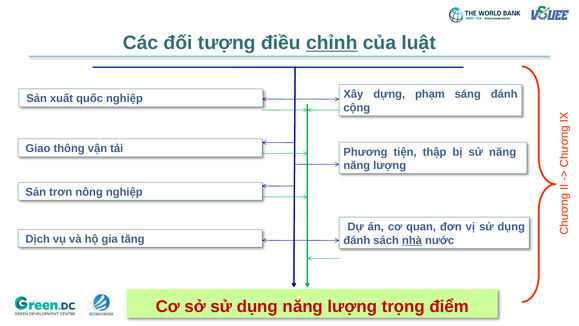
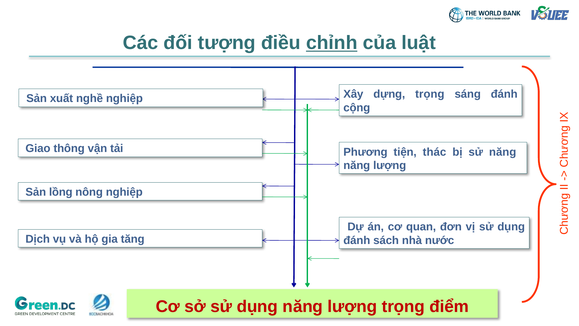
dựng phạm: phạm -> trọng
quốc: quốc -> nghề
thập: thập -> thác
trơn: trơn -> lồng
nhà underline: present -> none
